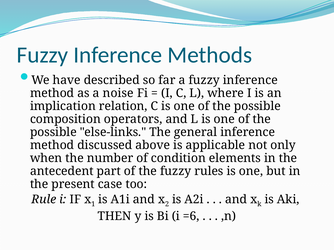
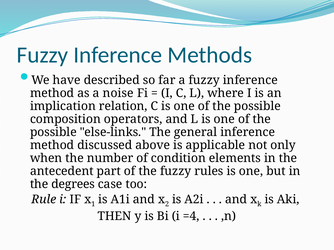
present: present -> degrees
=6: =6 -> =4
